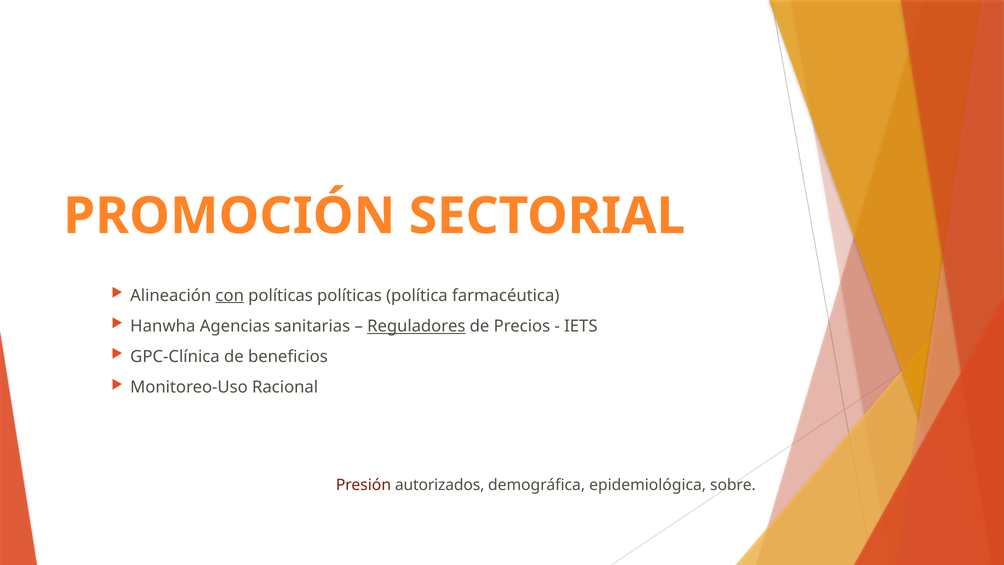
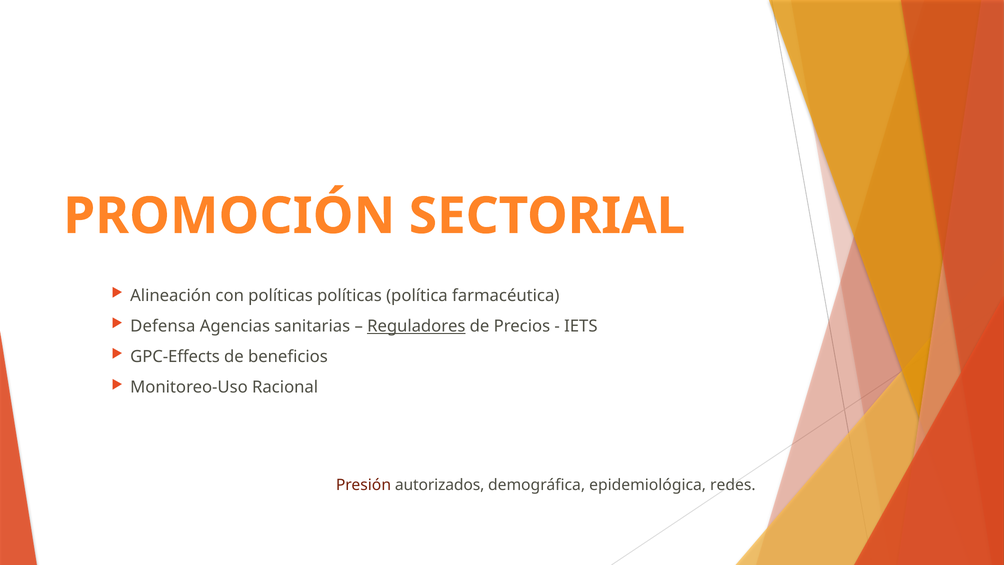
con underline: present -> none
Hanwha: Hanwha -> Defensa
GPC-Clínica: GPC-Clínica -> GPC-Effects
sobre: sobre -> redes
